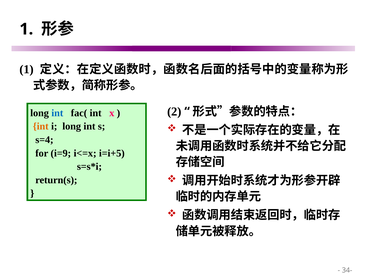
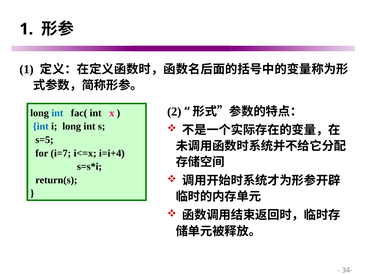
int at (41, 126) colour: orange -> blue
s=4: s=4 -> s=5
i=9: i=9 -> i=7
i=i+5: i=i+5 -> i=i+4
